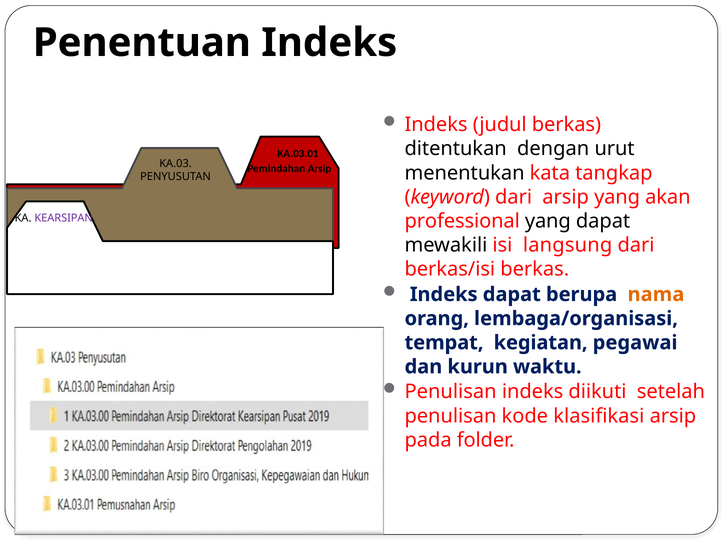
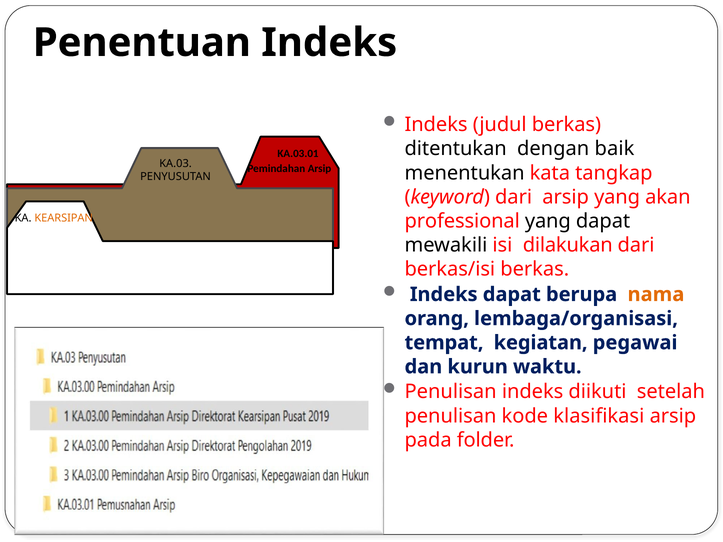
urut: urut -> baik
KEARSIPAN colour: purple -> orange
langsung: langsung -> dilakukan
